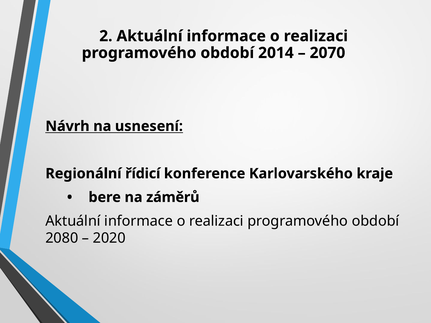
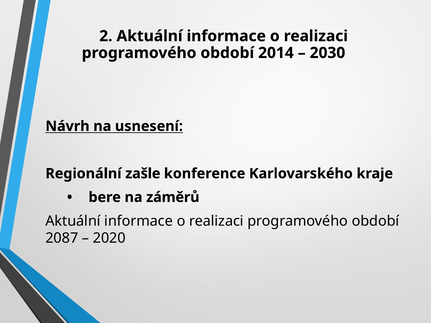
2070: 2070 -> 2030
řídicí: řídicí -> zašle
2080: 2080 -> 2087
